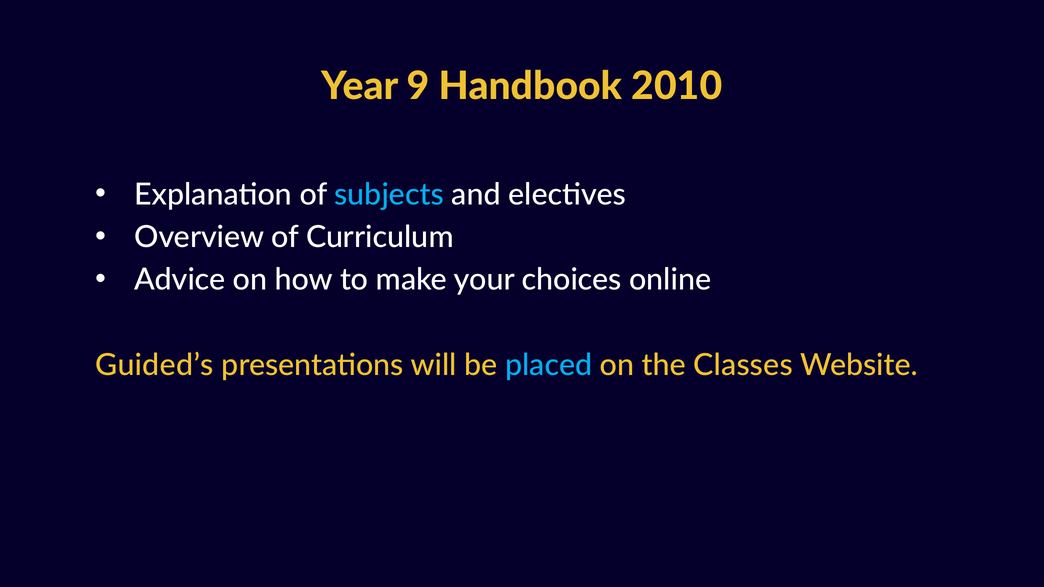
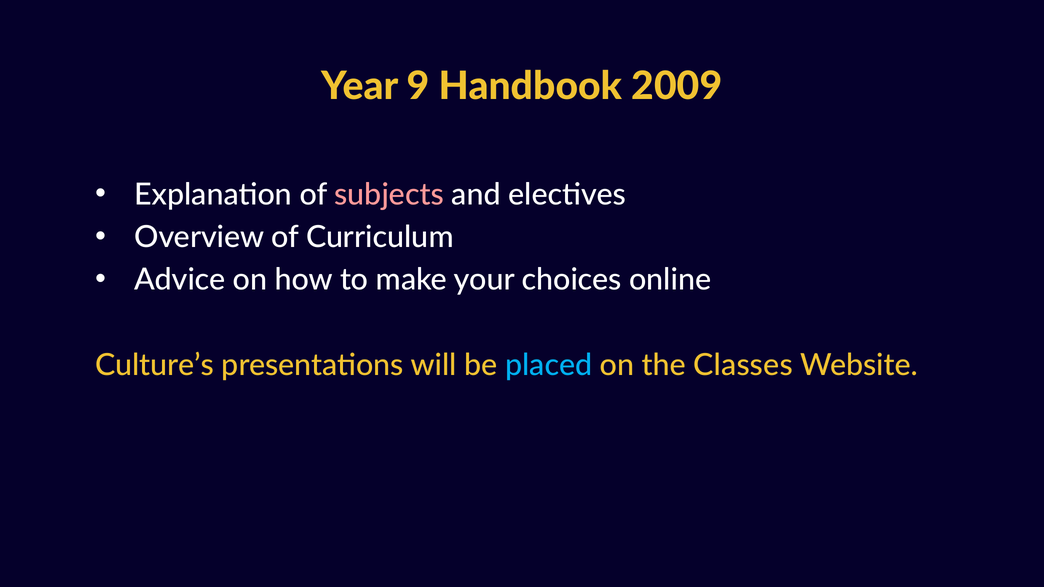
2010: 2010 -> 2009
subjects colour: light blue -> pink
Guided’s: Guided’s -> Culture’s
